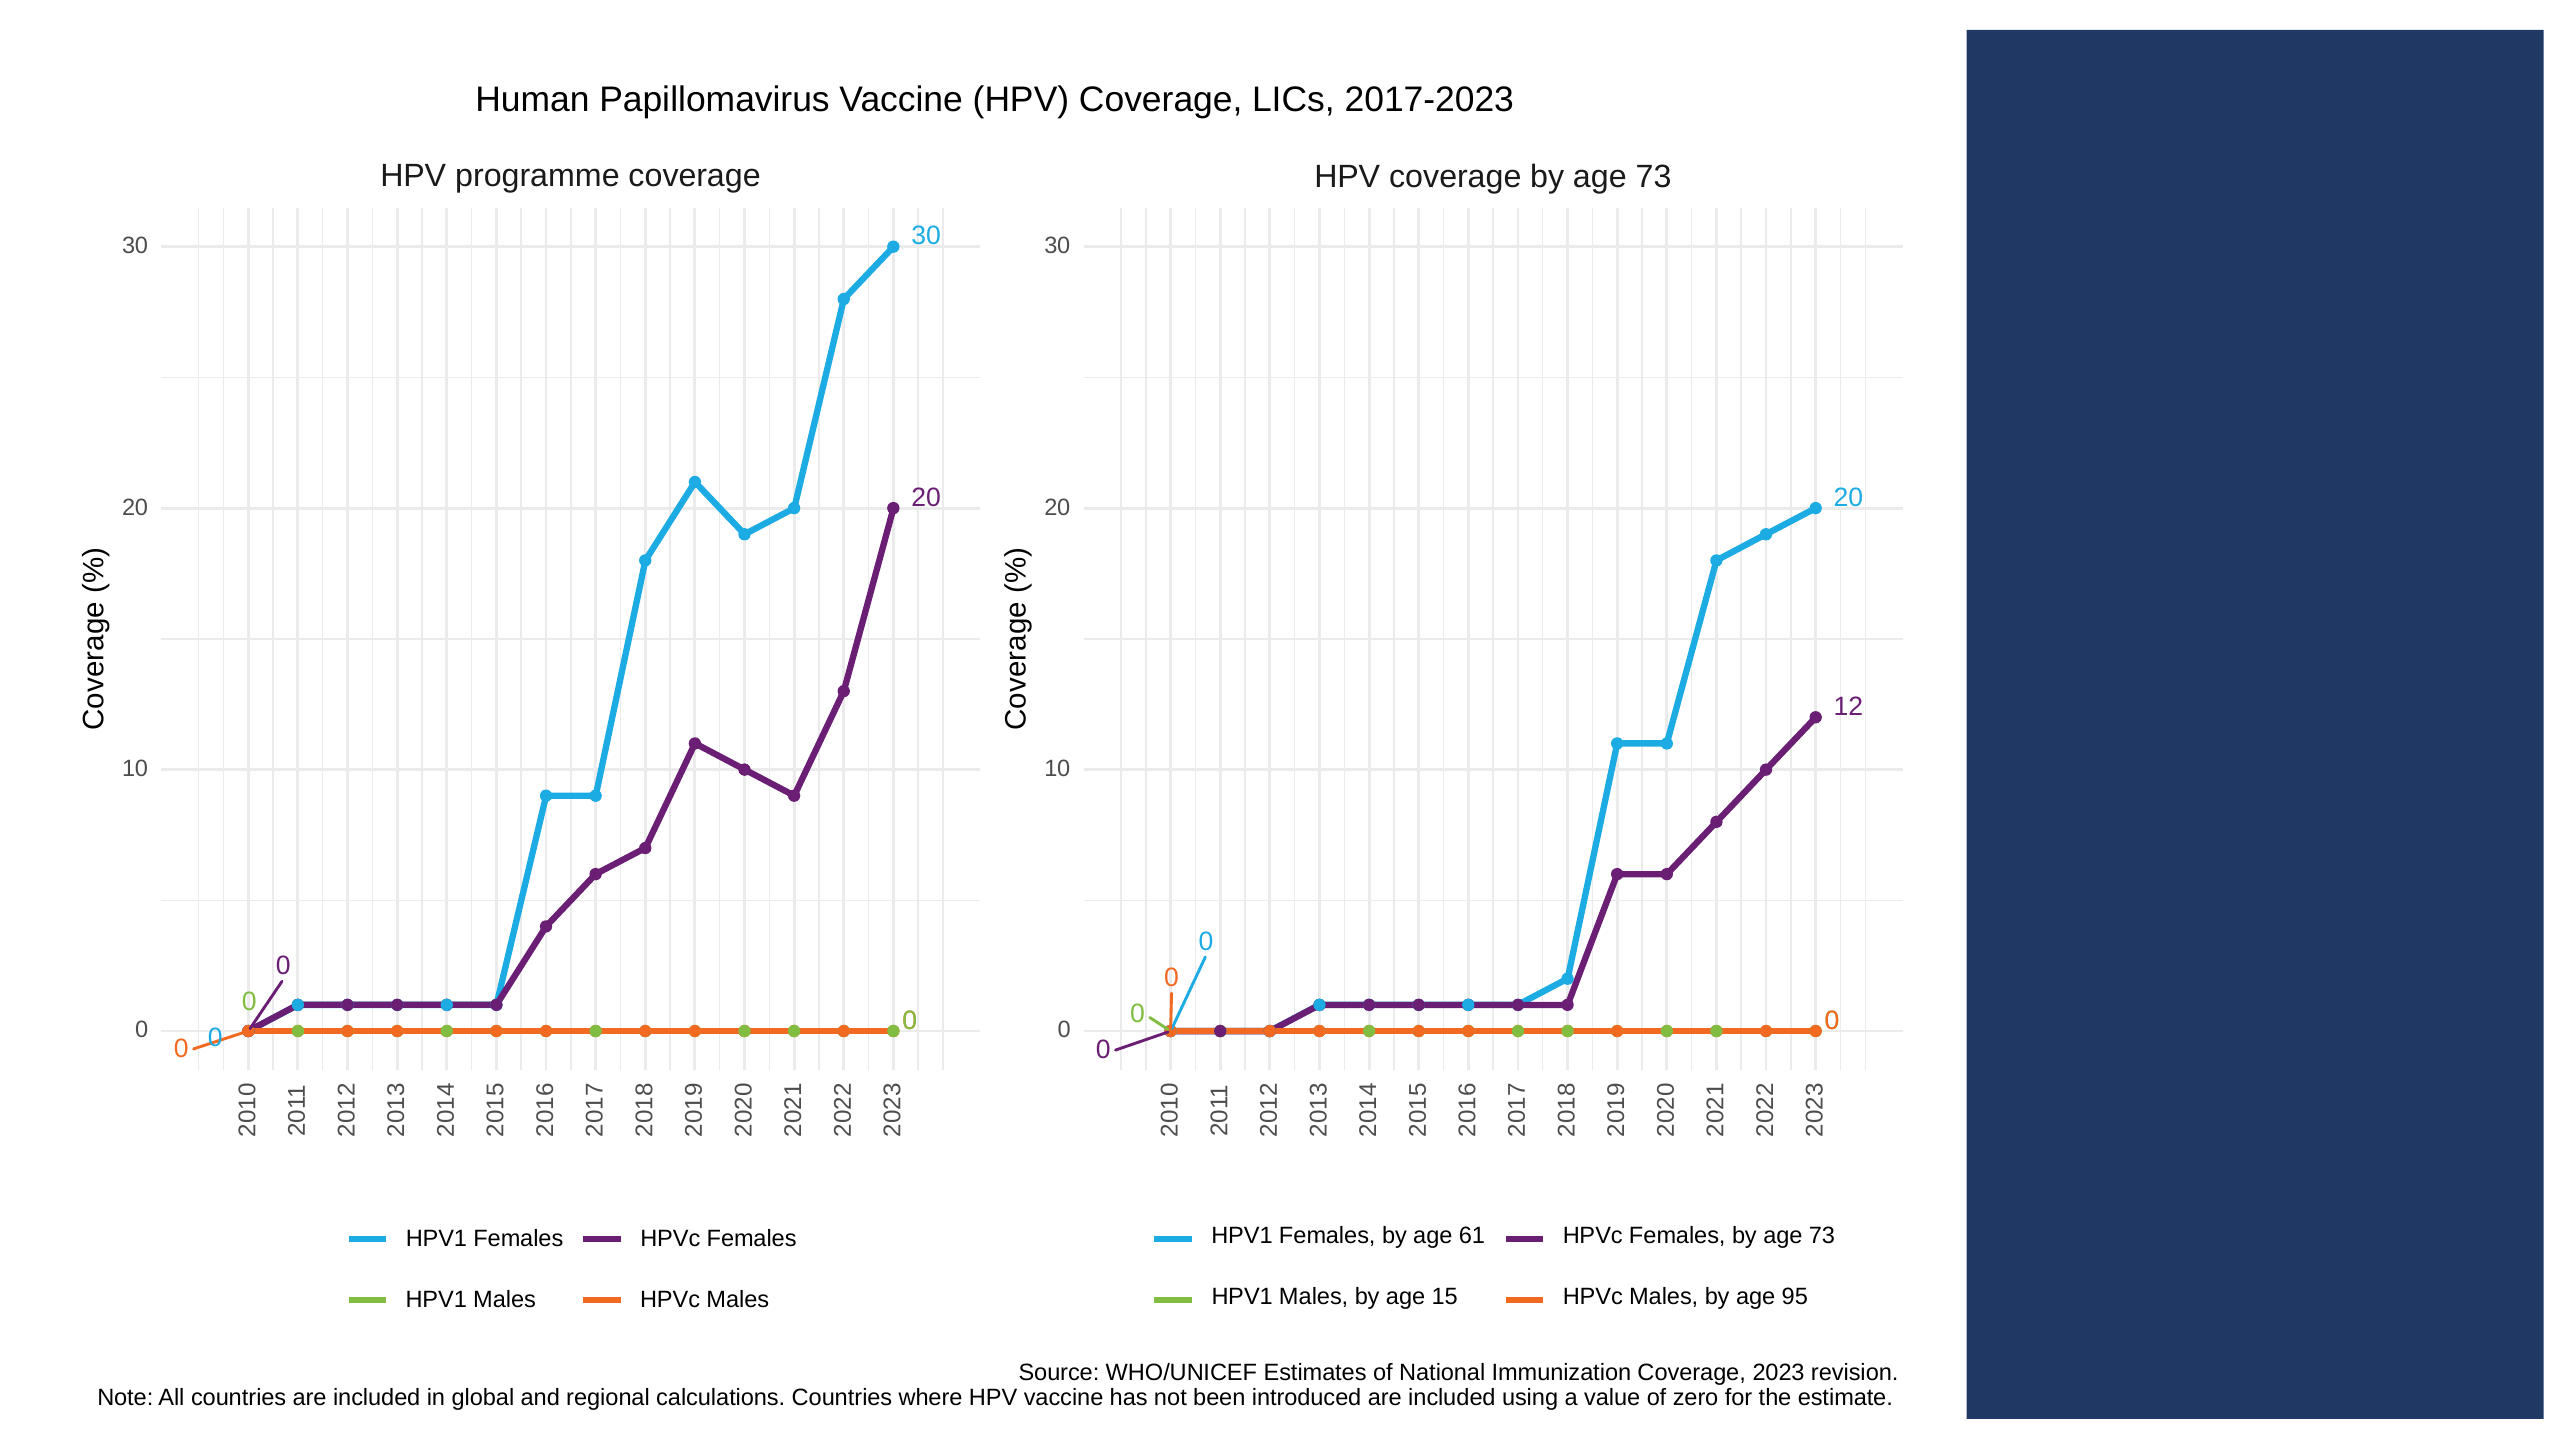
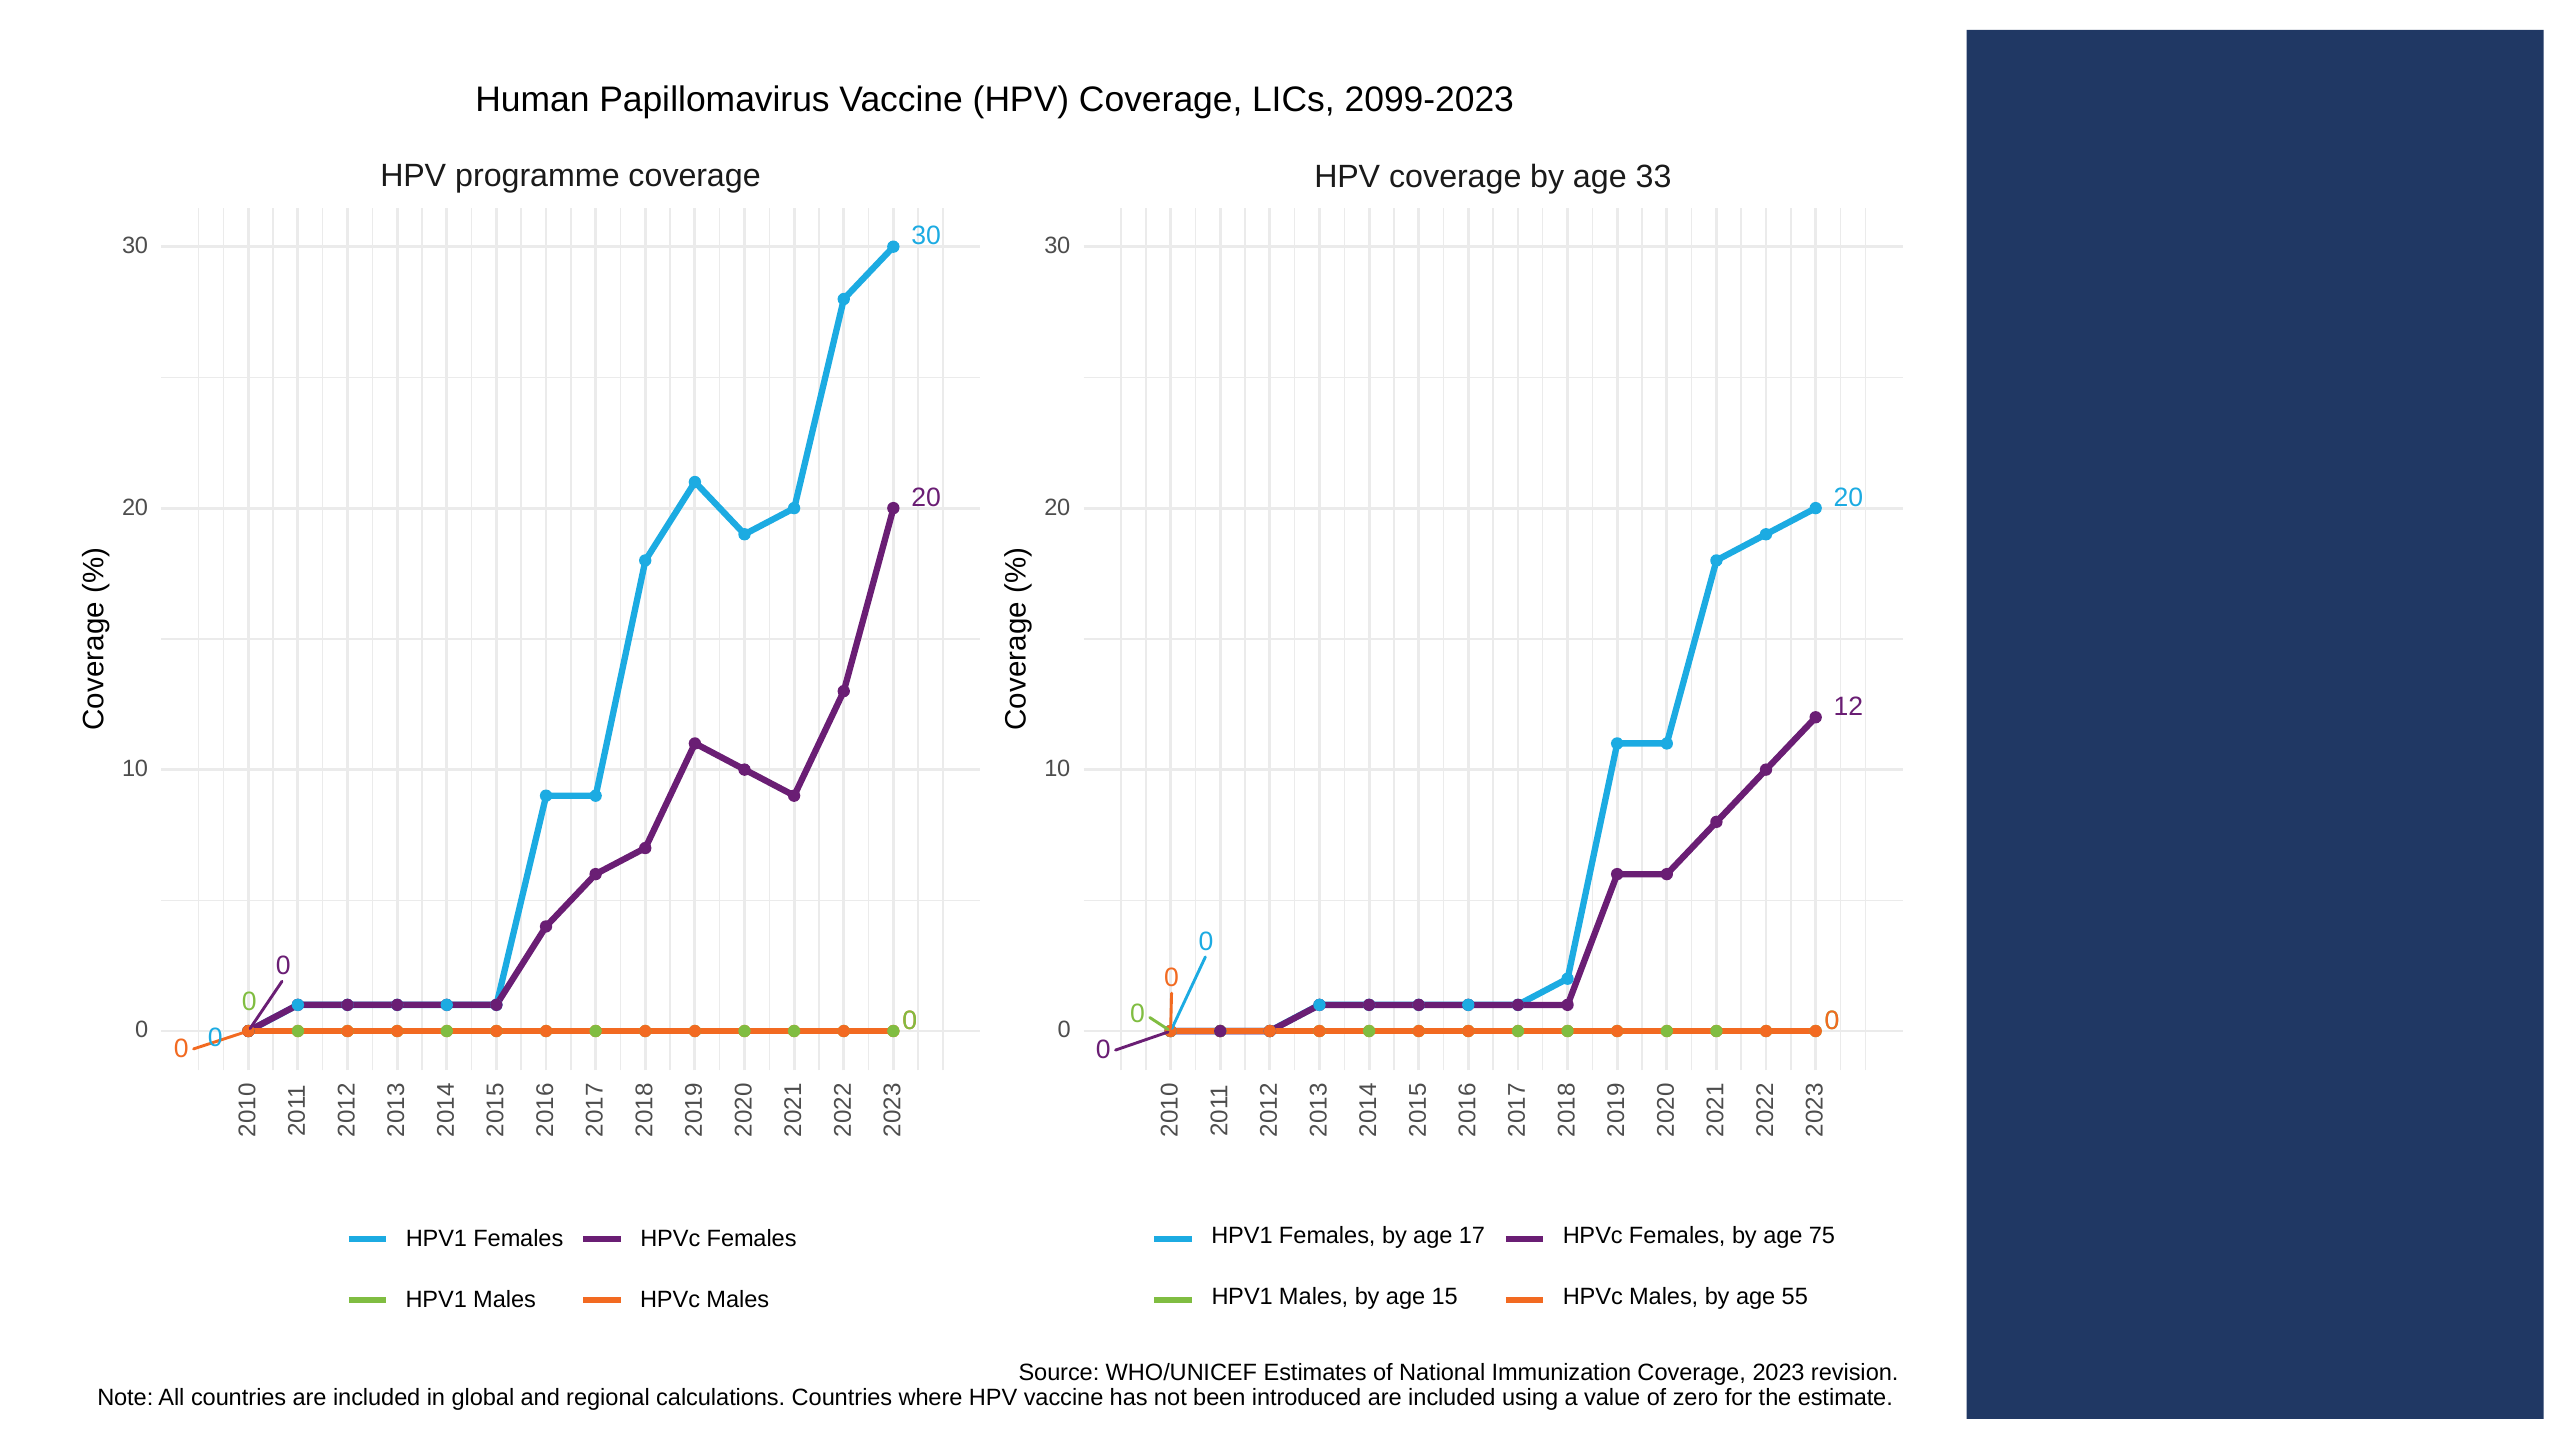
2017-2023: 2017-2023 -> 2099-2023
coverage by age 73: 73 -> 33
61: 61 -> 17
Females by age 73: 73 -> 75
95: 95 -> 55
